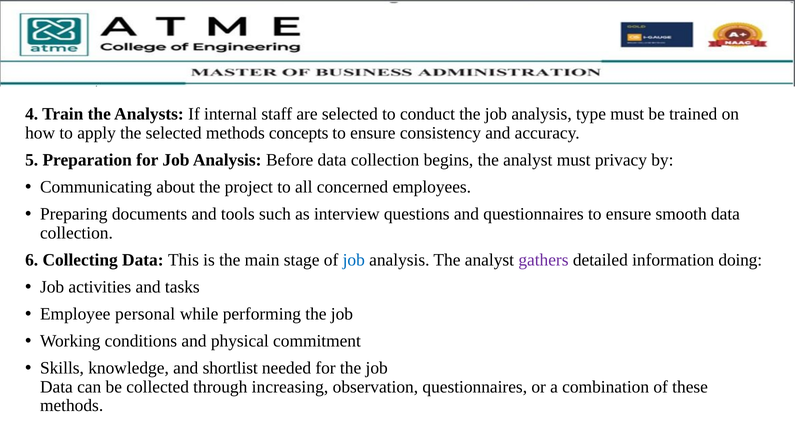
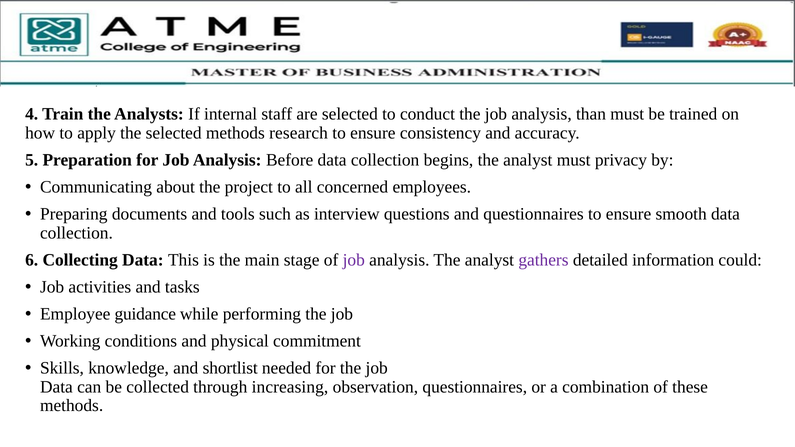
type: type -> than
concepts: concepts -> research
job at (354, 260) colour: blue -> purple
doing: doing -> could
personal: personal -> guidance
